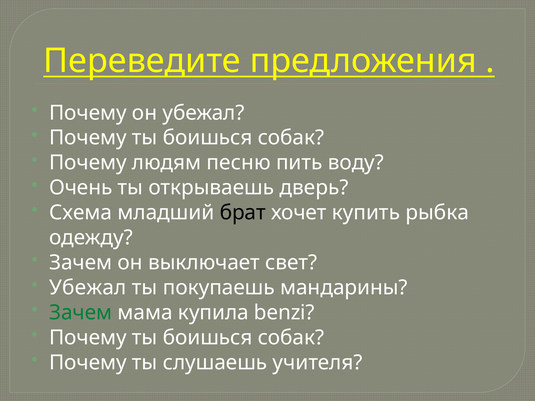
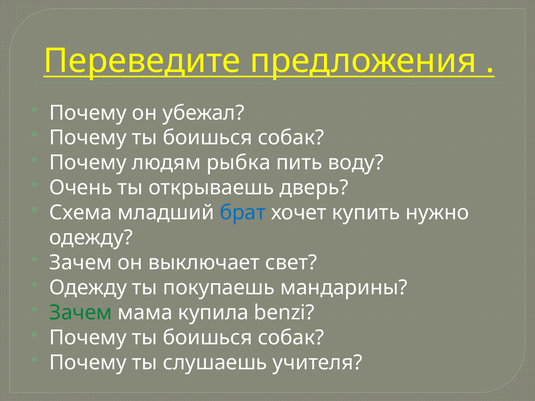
песню: песню -> рыбка
брат colour: black -> blue
рыбка: рыбка -> нужно
Убежал at (88, 288): Убежал -> Одежду
